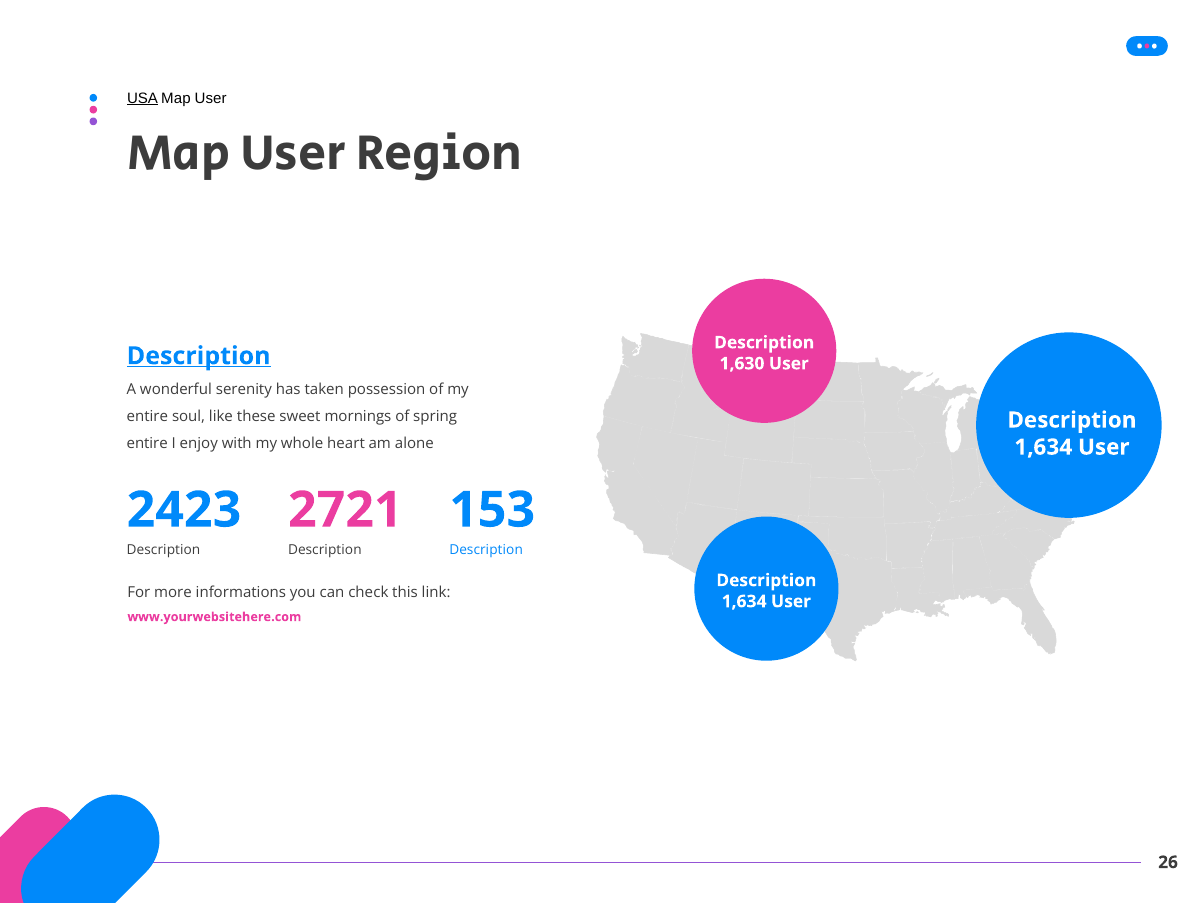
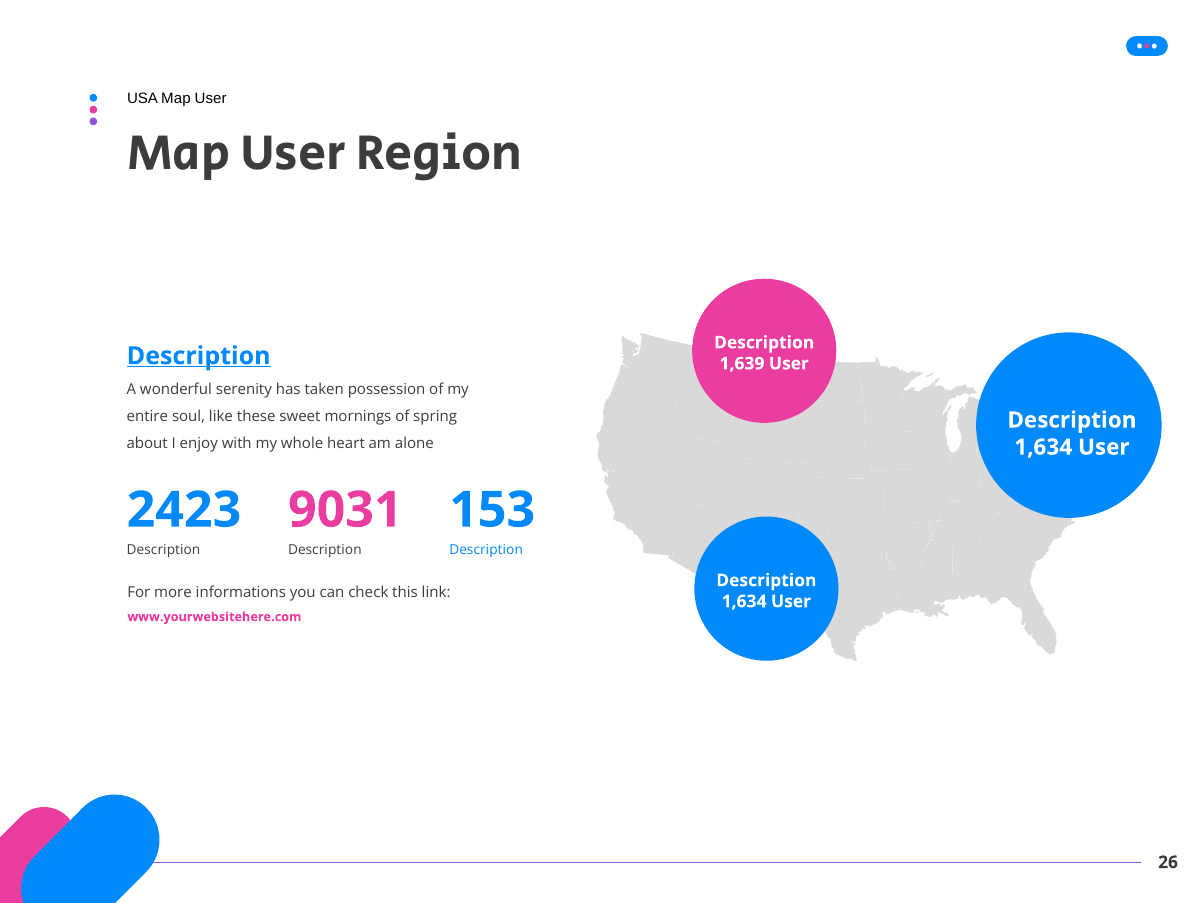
USA underline: present -> none
1,630: 1,630 -> 1,639
entire at (147, 444): entire -> about
2721: 2721 -> 9031
